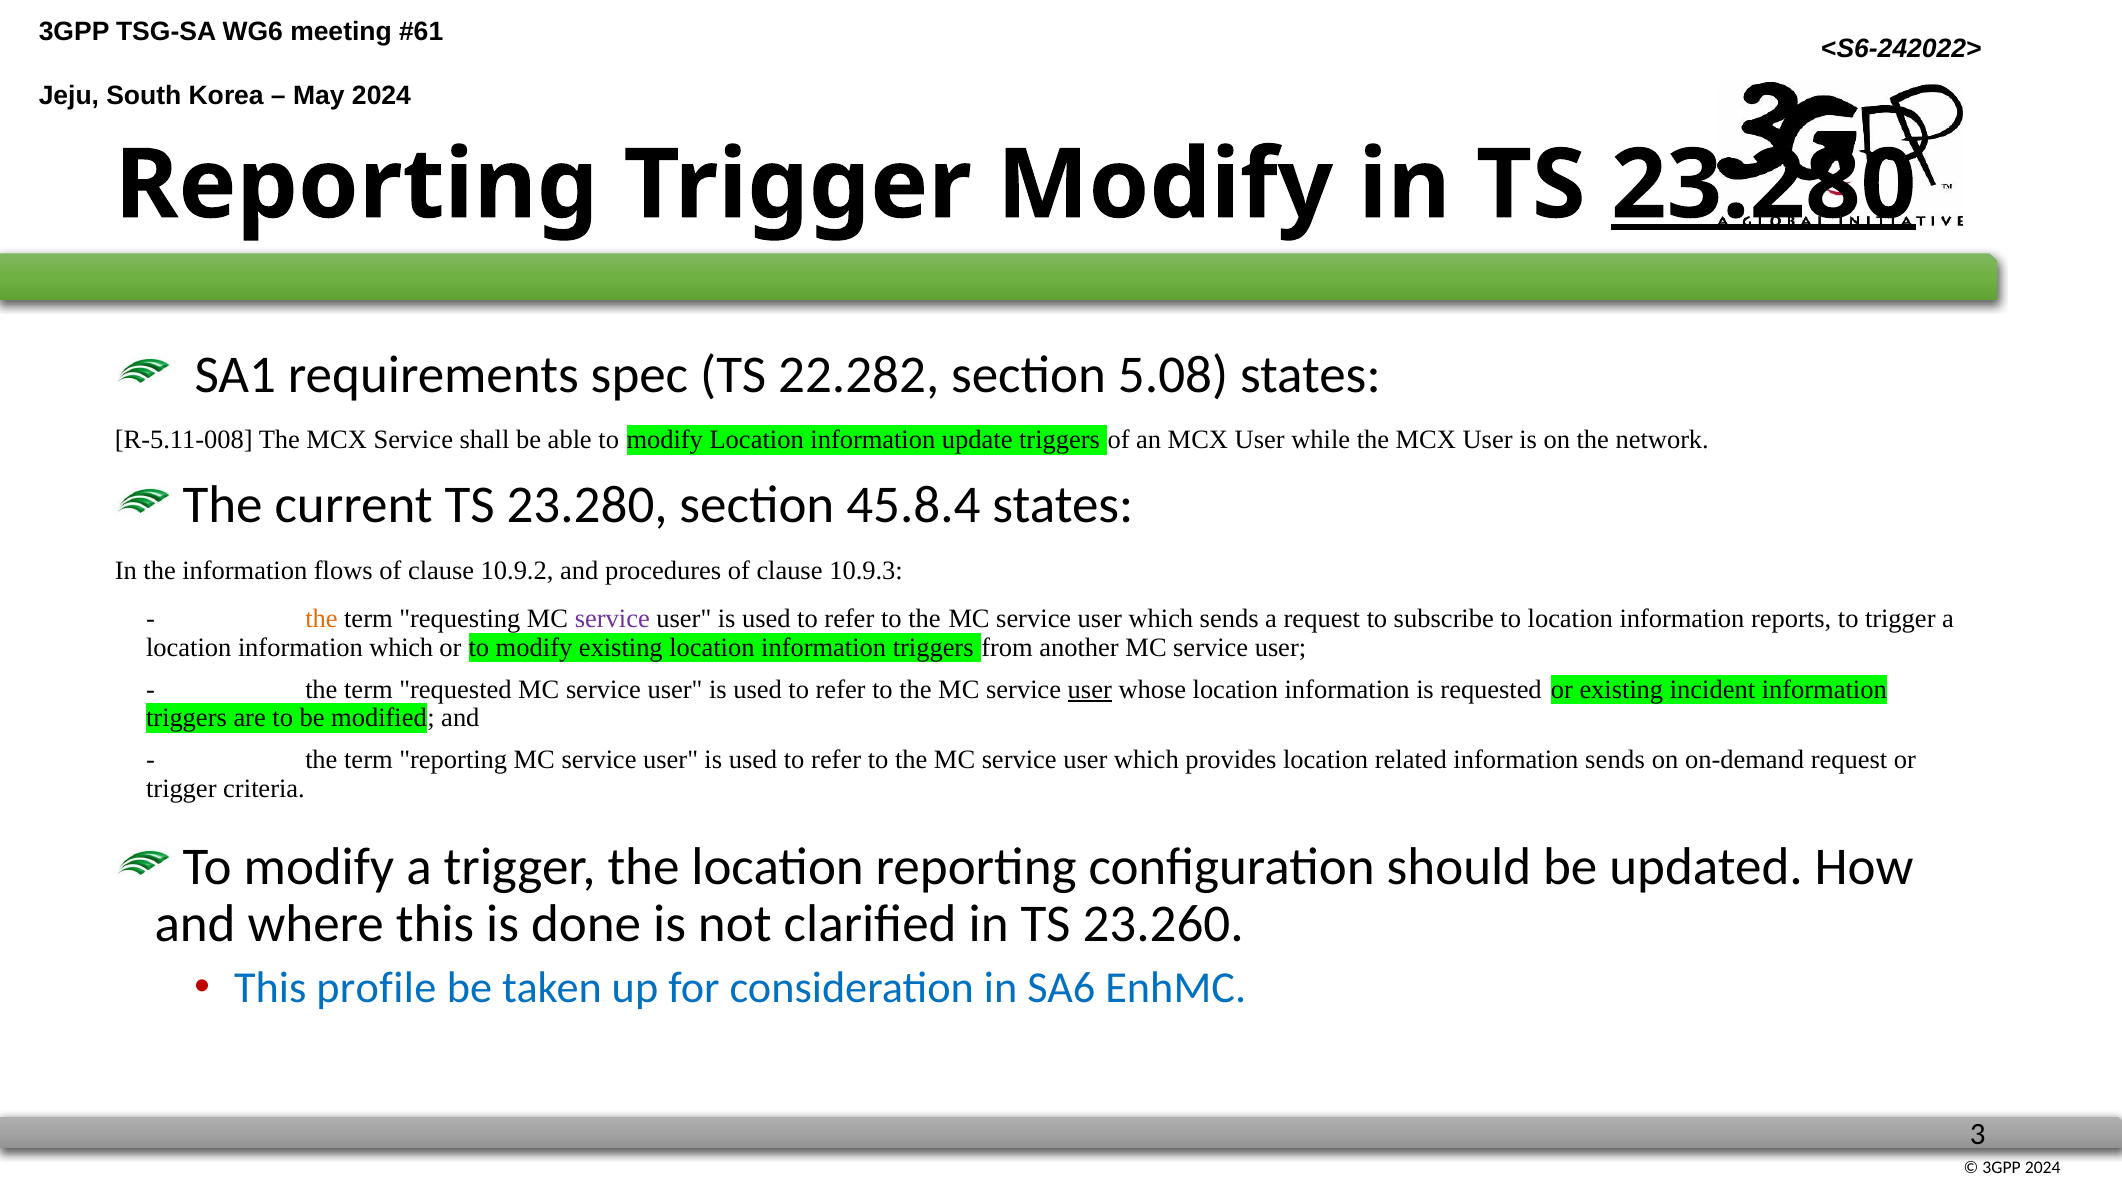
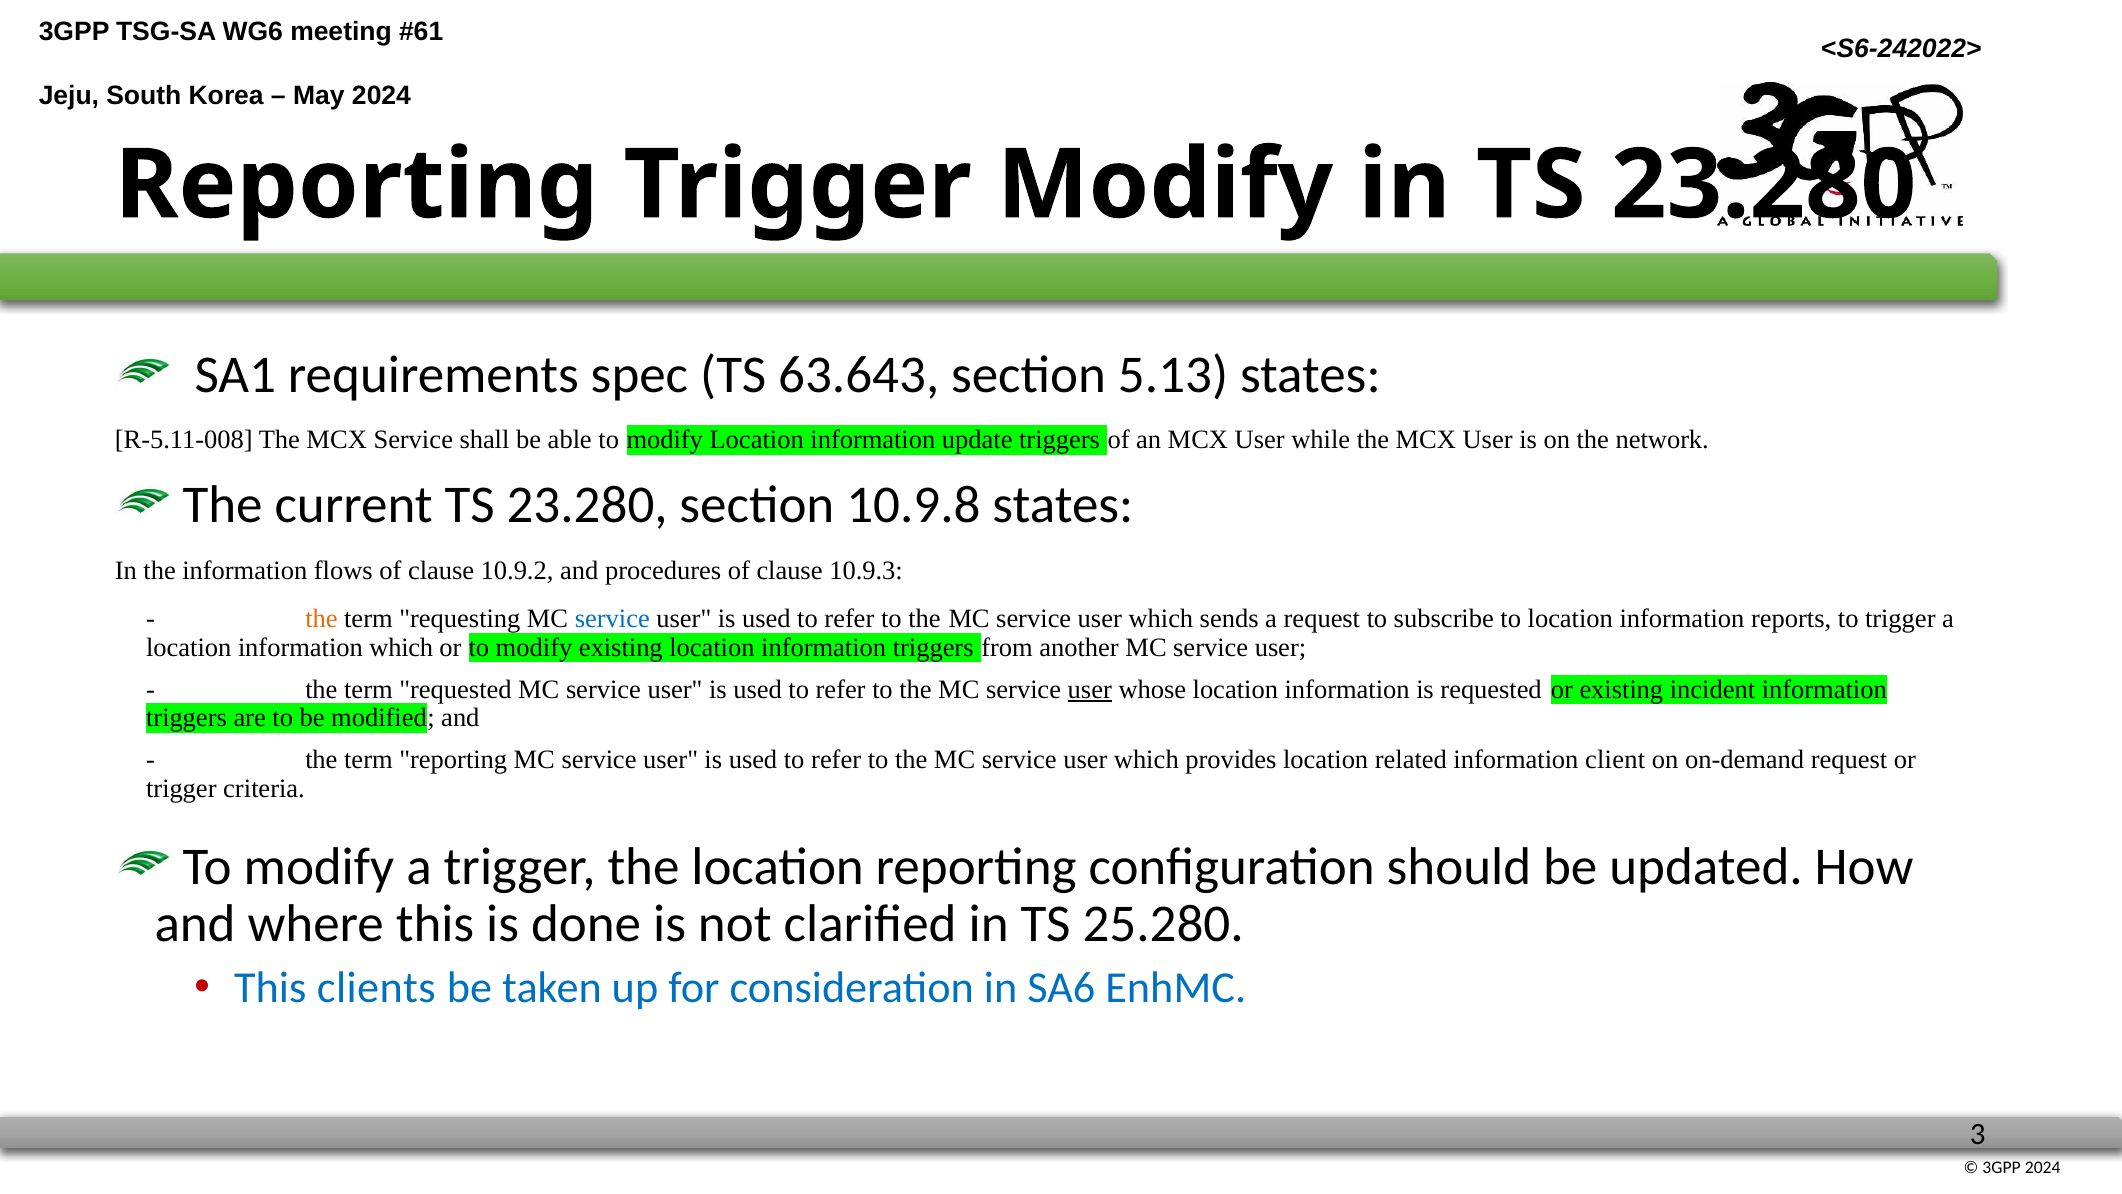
23.280 at (1764, 185) underline: present -> none
22.282: 22.282 -> 63.643
5.08: 5.08 -> 5.13
45.8.4: 45.8.4 -> 10.9.8
service at (612, 619) colour: purple -> blue
information sends: sends -> client
23.260: 23.260 -> 25.280
profile: profile -> clients
